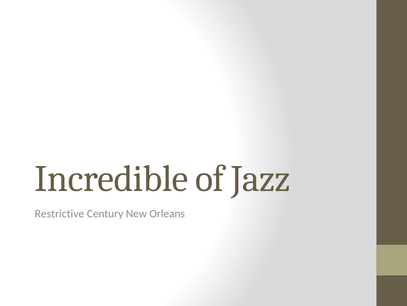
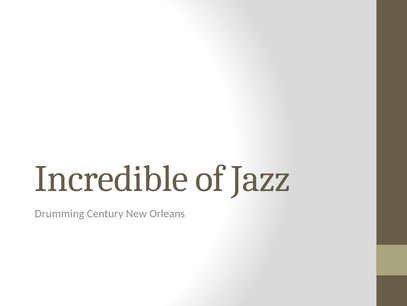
Restrictive: Restrictive -> Drumming
